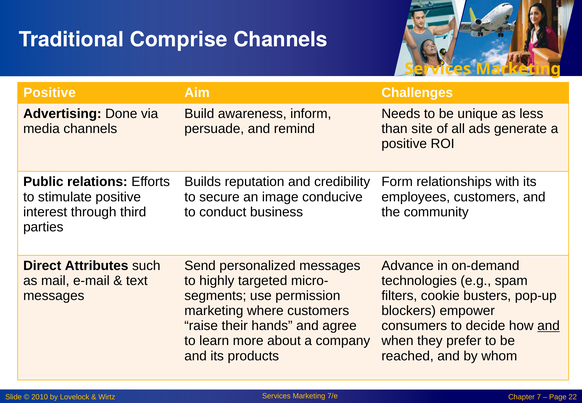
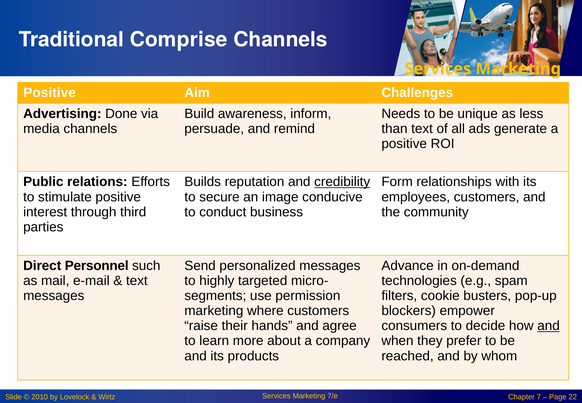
than site: site -> text
credibility underline: none -> present
Attributes: Attributes -> Personnel
